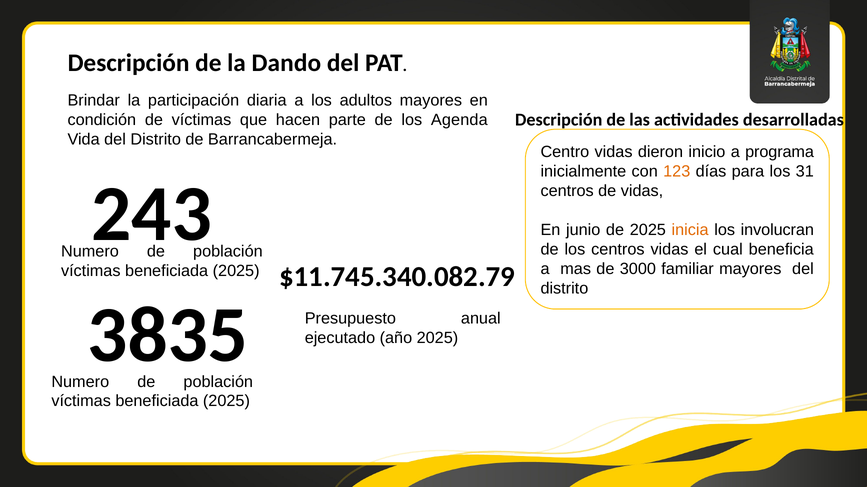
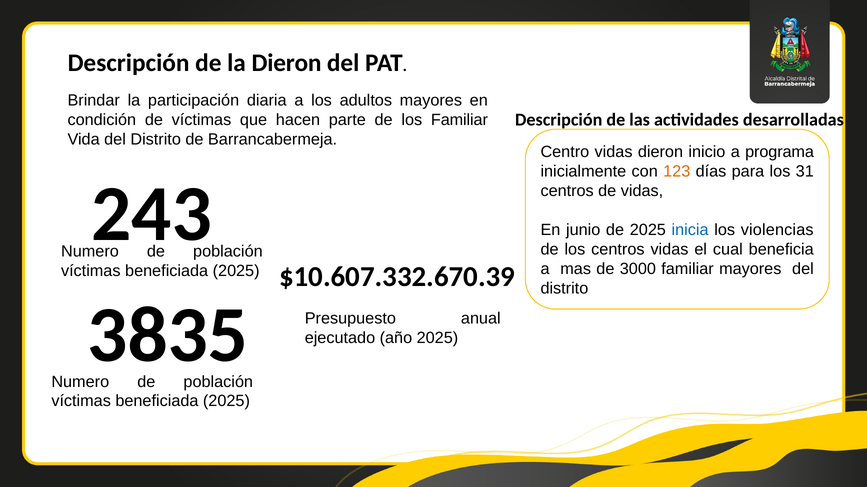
la Dando: Dando -> Dieron
los Agenda: Agenda -> Familiar
inicia colour: orange -> blue
involucran: involucran -> violencias
$11.745.340.082.79: $11.745.340.082.79 -> $10.607.332.670.39
